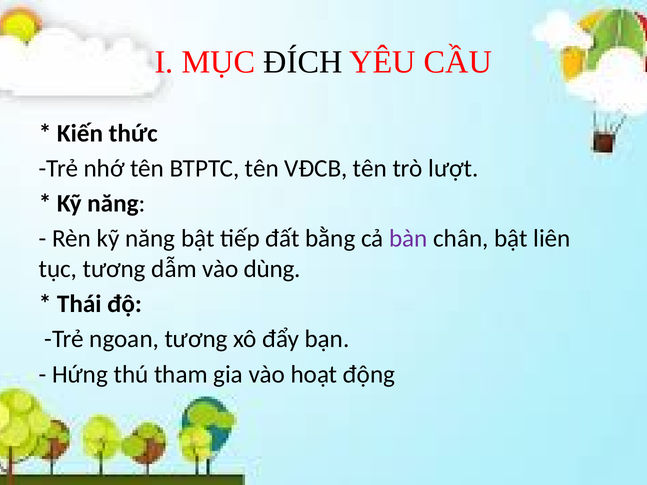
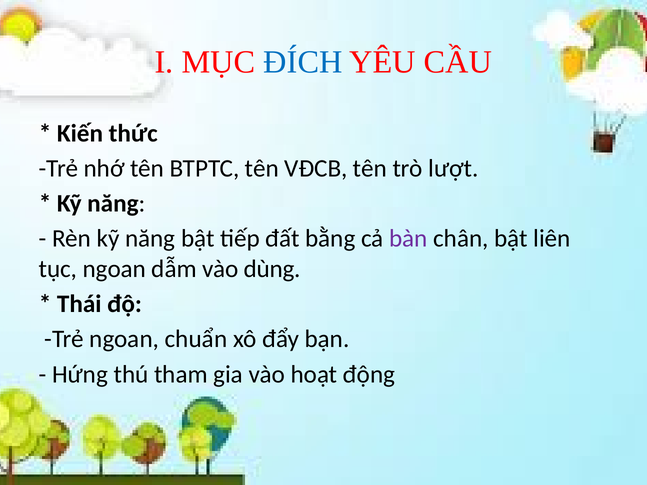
ĐÍCH colour: black -> blue
tục tương: tương -> ngoan
ngoan tương: tương -> chuẩn
